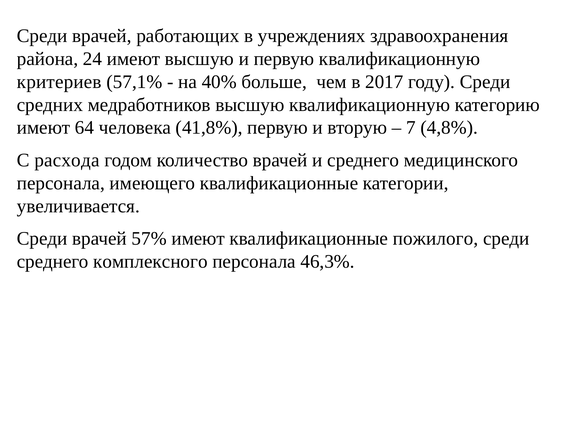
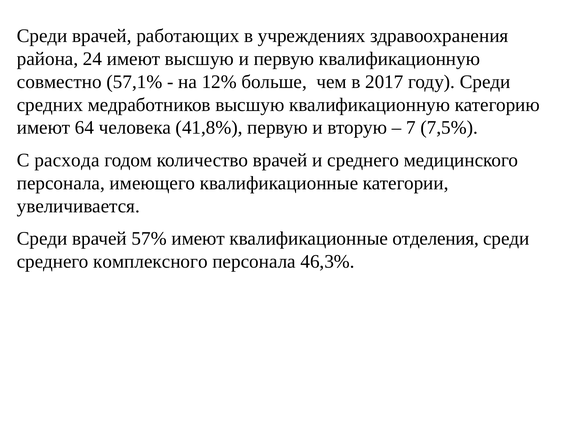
критериев: критериев -> совместно
40%: 40% -> 12%
4,8%: 4,8% -> 7,5%
пожилого: пожилого -> отделения
